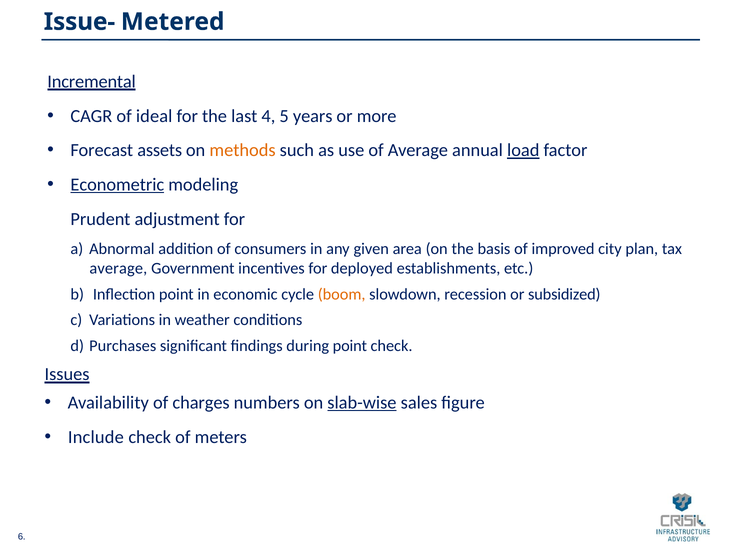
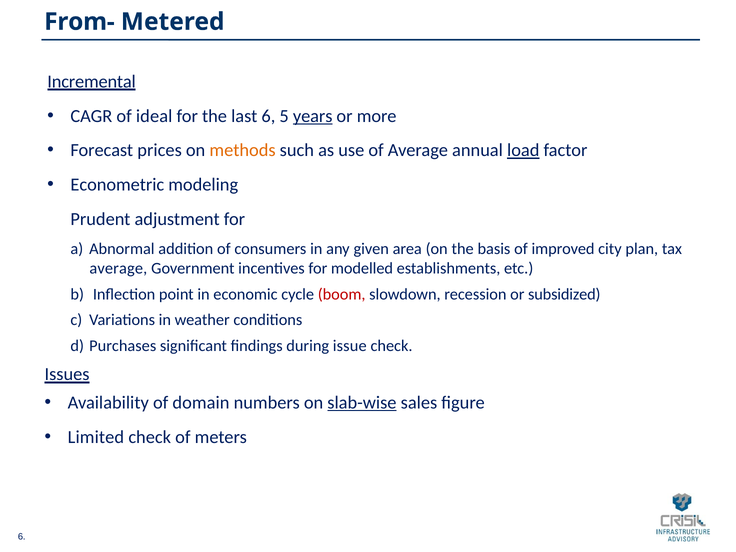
Issue-: Issue- -> From-
last 4: 4 -> 6
years underline: none -> present
assets: assets -> prices
Econometric underline: present -> none
deployed: deployed -> modelled
boom colour: orange -> red
during point: point -> issue
charges: charges -> domain
Include: Include -> Limited
